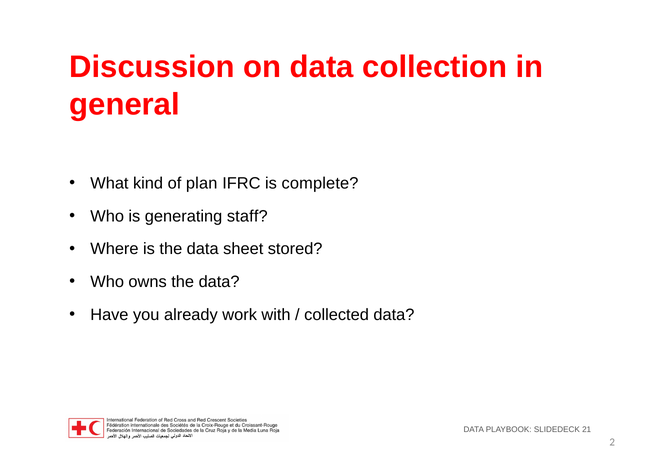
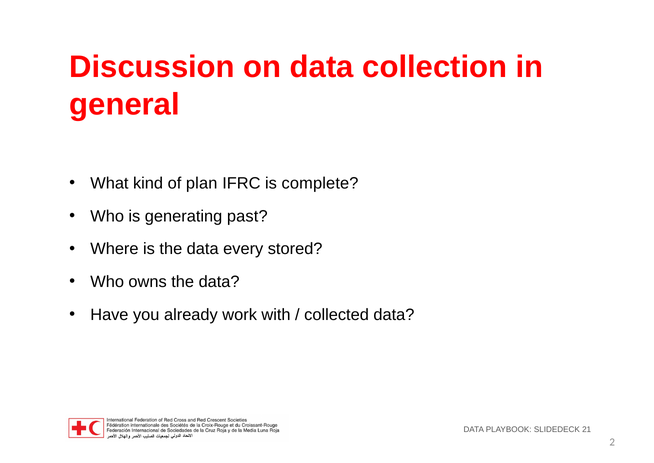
staff: staff -> past
sheet: sheet -> every
